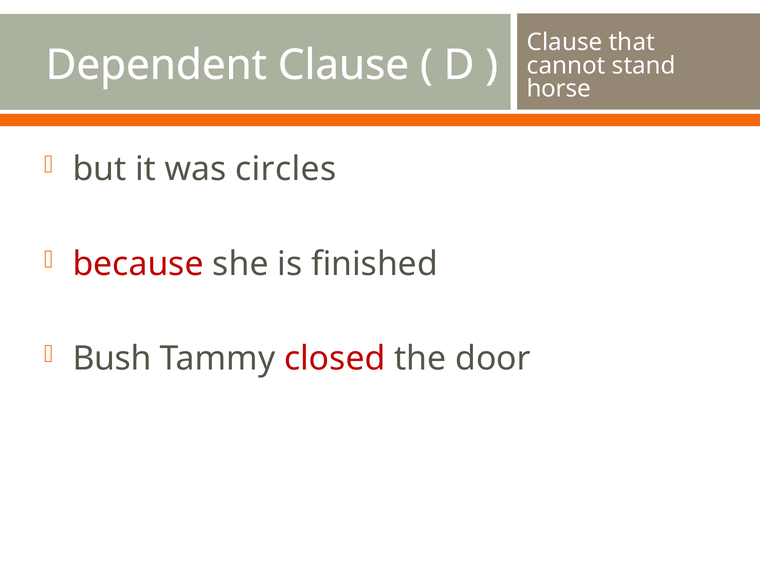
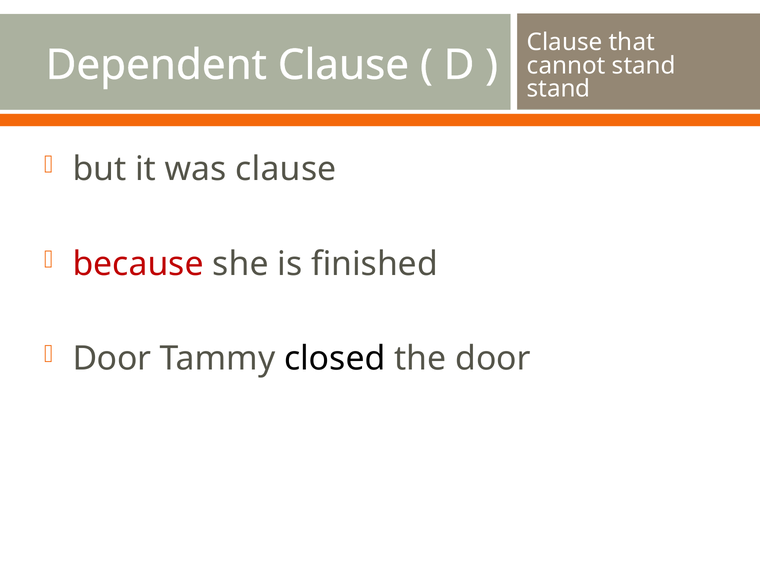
horse at (559, 89): horse -> stand
was circles: circles -> clause
Bush at (112, 359): Bush -> Door
closed colour: red -> black
